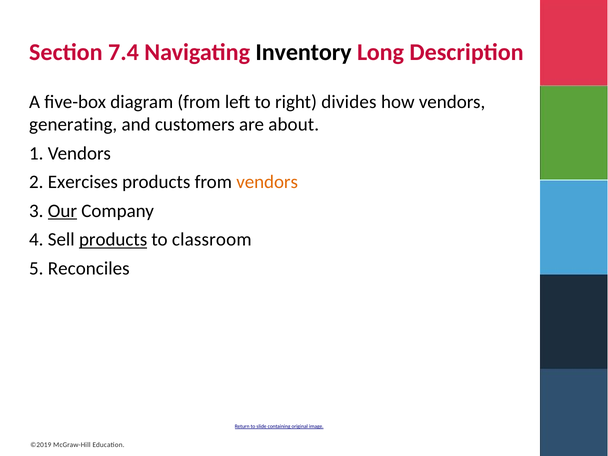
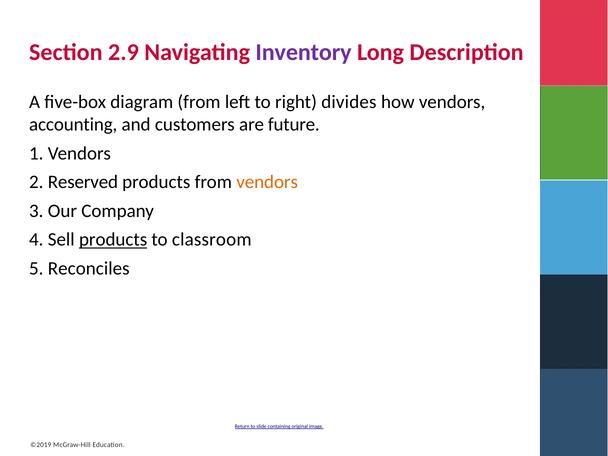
7.4: 7.4 -> 2.9
Inventory colour: black -> purple
generating: generating -> accounting
about: about -> future
Exercises: Exercises -> Reserved
Our underline: present -> none
